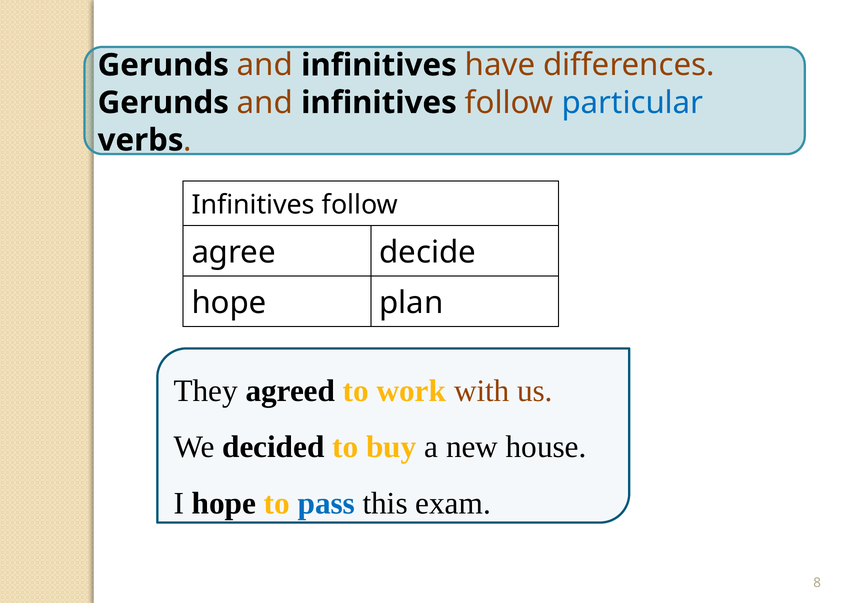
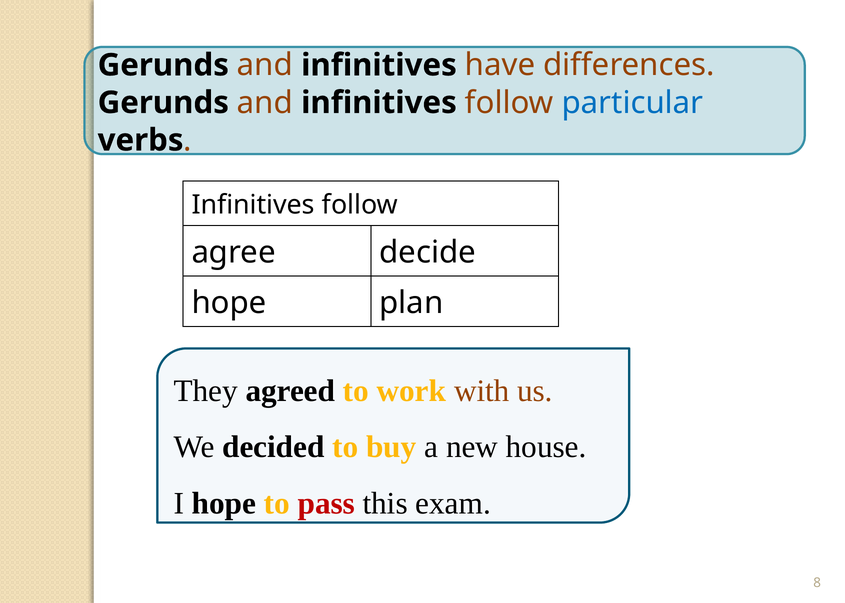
pass colour: blue -> red
